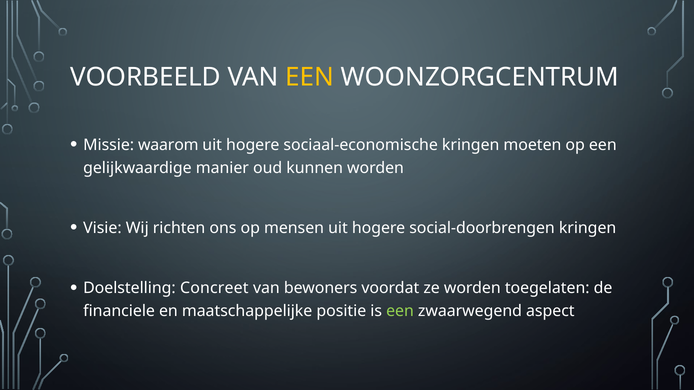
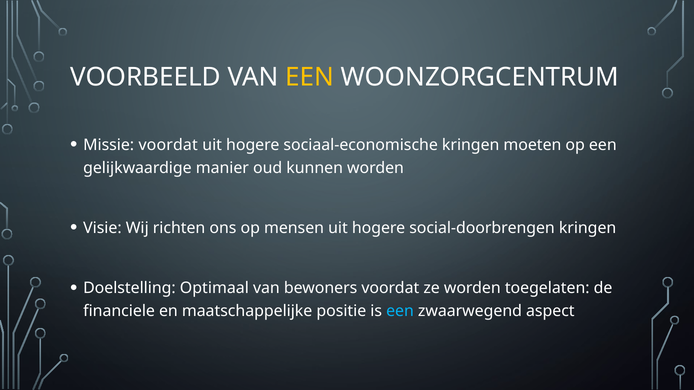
Missie waarom: waarom -> voordat
Concreet: Concreet -> Optimaal
een at (400, 311) colour: light green -> light blue
